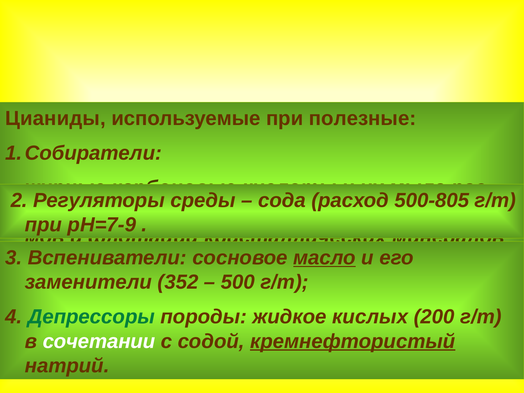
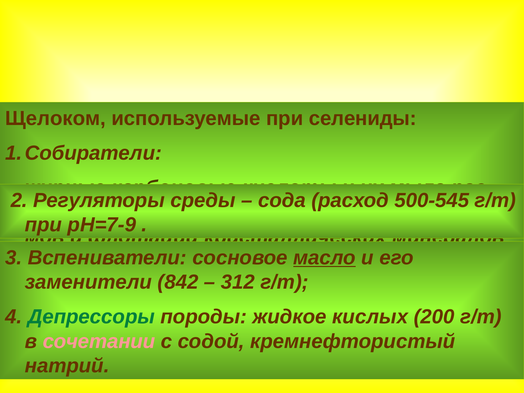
Цианиды: Цианиды -> Щелоком
полезные: полезные -> селениды
500-805: 500-805 -> 500-545
352: 352 -> 842
500: 500 -> 312
сочетании colour: white -> pink
кремнефтористый underline: present -> none
